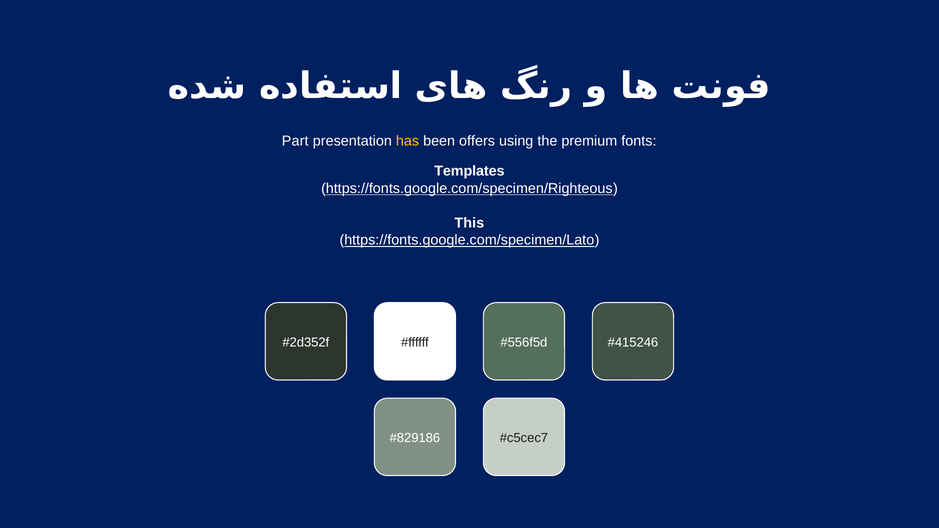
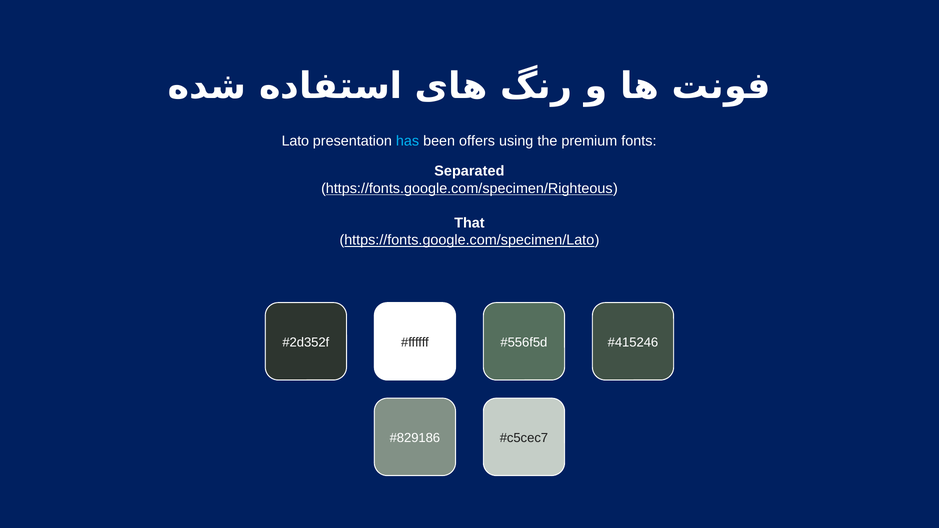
Part: Part -> Lato
has colour: yellow -> light blue
Templates: Templates -> Separated
This: This -> That
